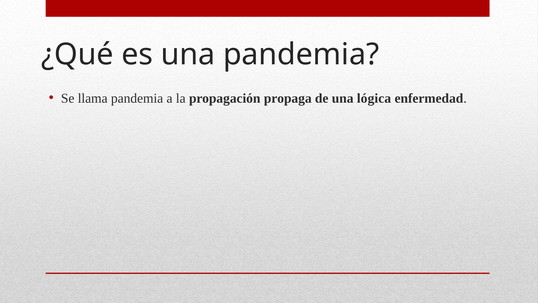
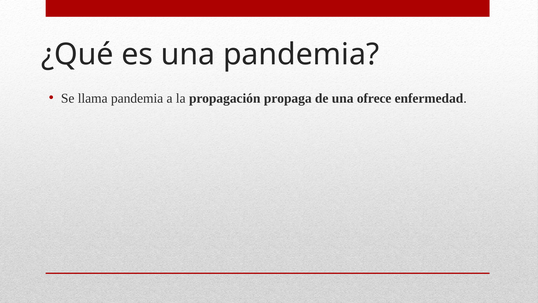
lógica: lógica -> ofrece
